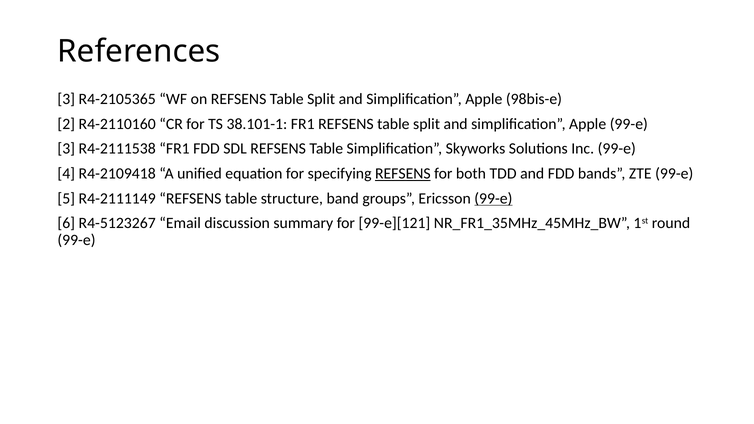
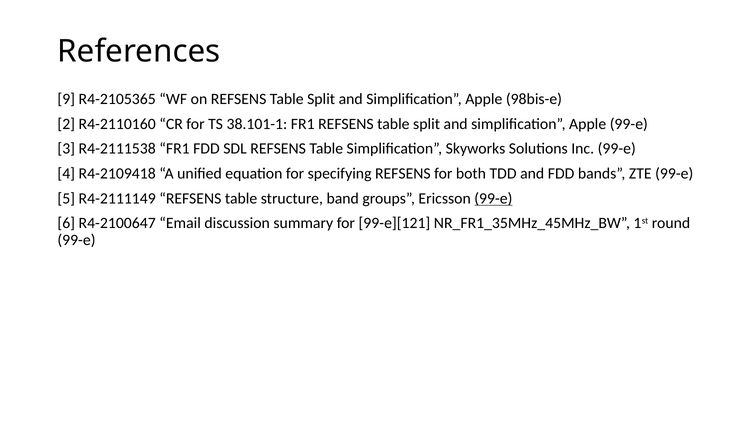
3 at (66, 99): 3 -> 9
REFSENS at (403, 174) underline: present -> none
R4-5123267: R4-5123267 -> R4-2100647
